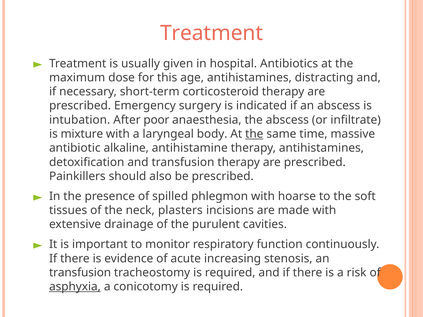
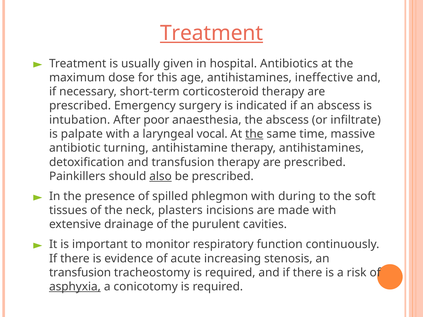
Treatment at (212, 33) underline: none -> present
distracting: distracting -> ineffective
mixture: mixture -> palpate
body: body -> vocal
alkaline: alkaline -> turning
also underline: none -> present
hoarse: hoarse -> during
